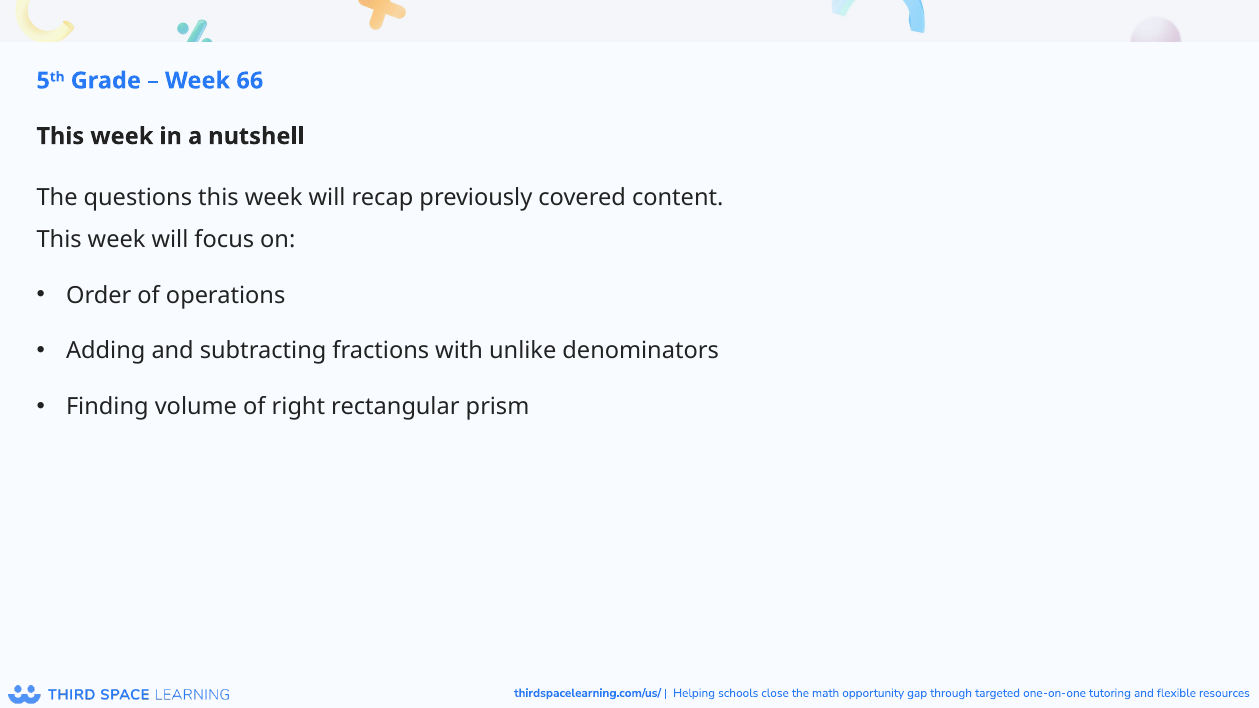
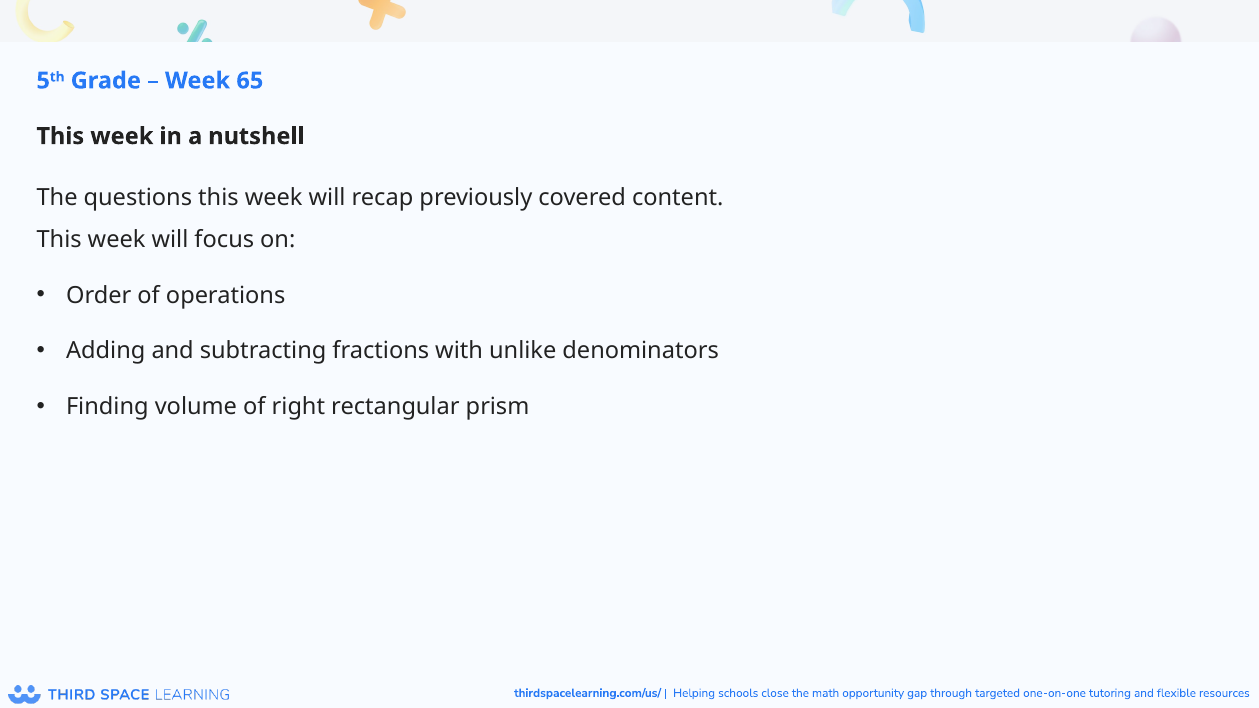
66: 66 -> 65
